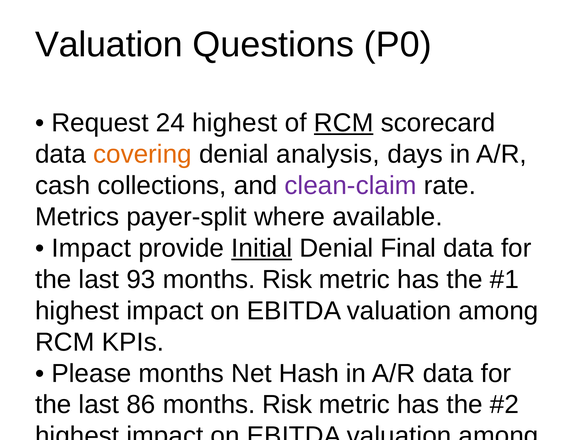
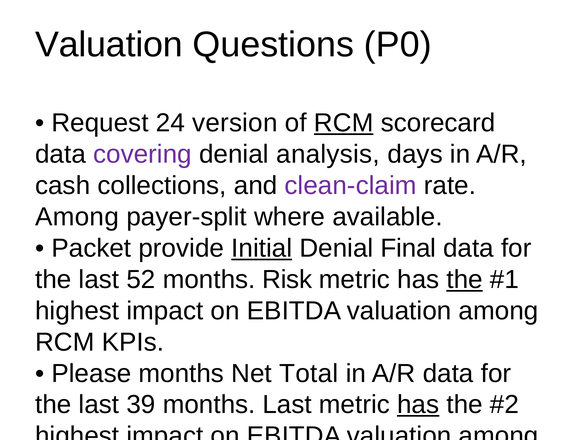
24 highest: highest -> version
covering colour: orange -> purple
Metrics at (77, 217): Metrics -> Among
Impact at (91, 248): Impact -> Packet
93: 93 -> 52
the at (465, 280) underline: none -> present
Hash: Hash -> Total
86: 86 -> 39
Risk at (287, 405): Risk -> Last
has at (418, 405) underline: none -> present
